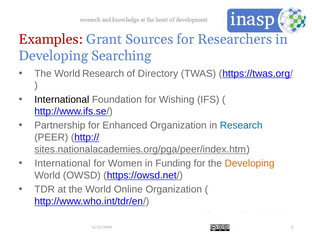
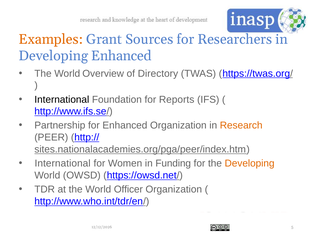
Examples colour: red -> orange
Developing Searching: Searching -> Enhanced
World Research: Research -> Overview
Wishing: Wishing -> Reports
Research at (241, 125) colour: blue -> orange
Online: Online -> Officer
